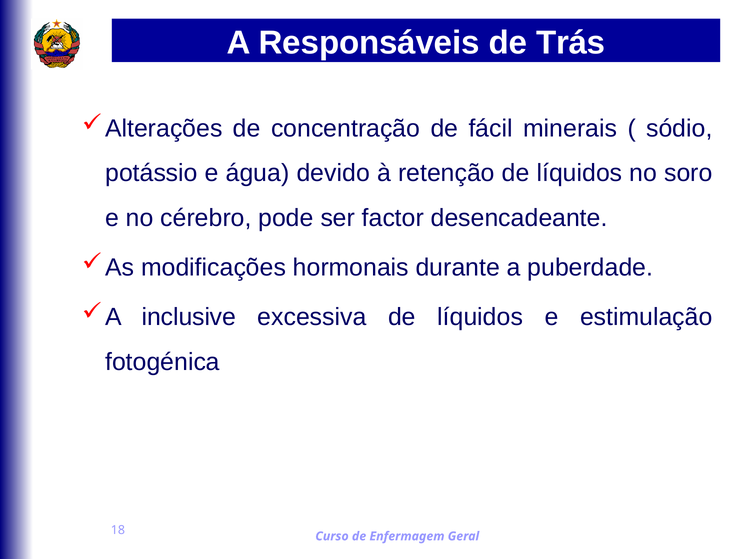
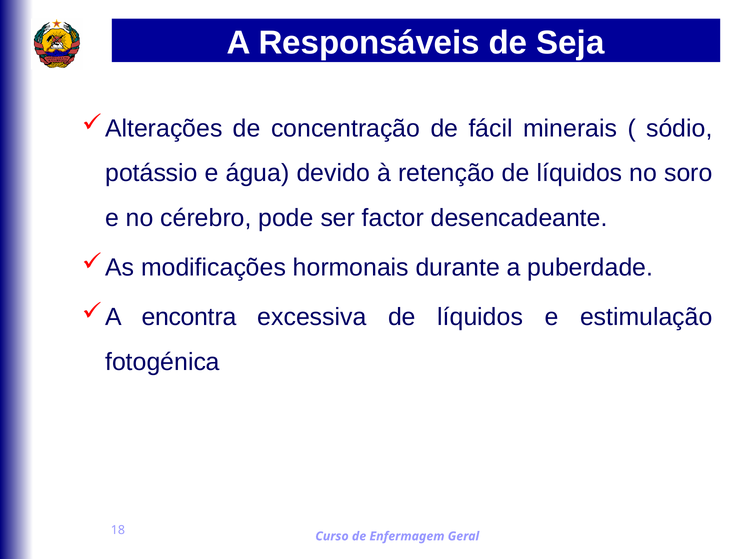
Trás: Trás -> Seja
inclusive: inclusive -> encontra
